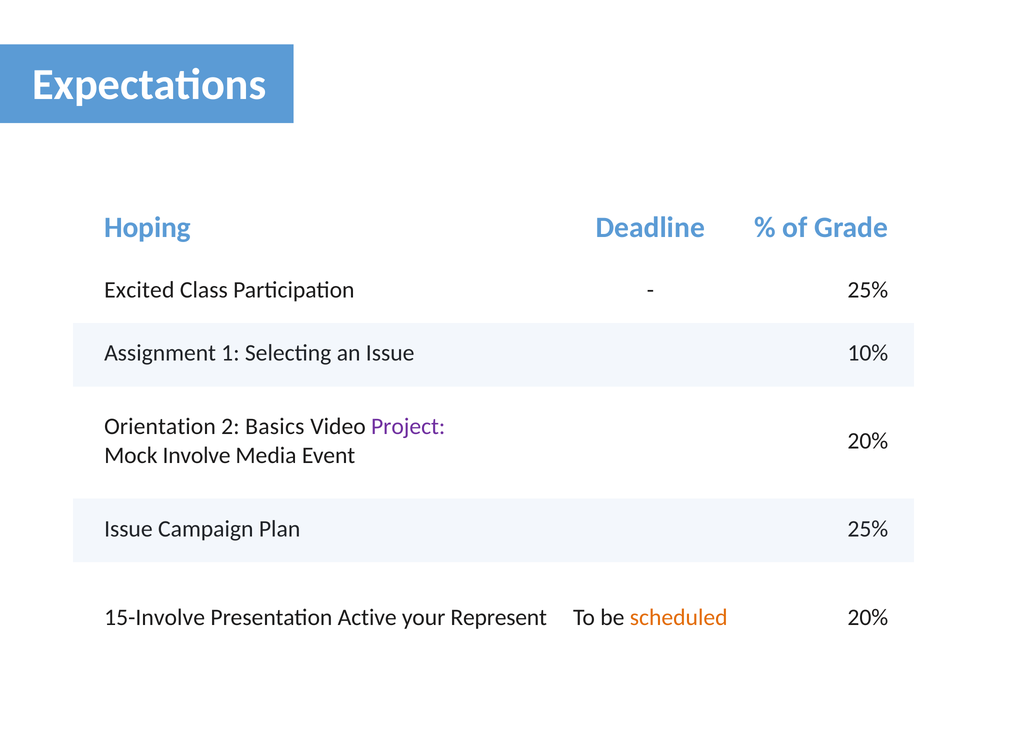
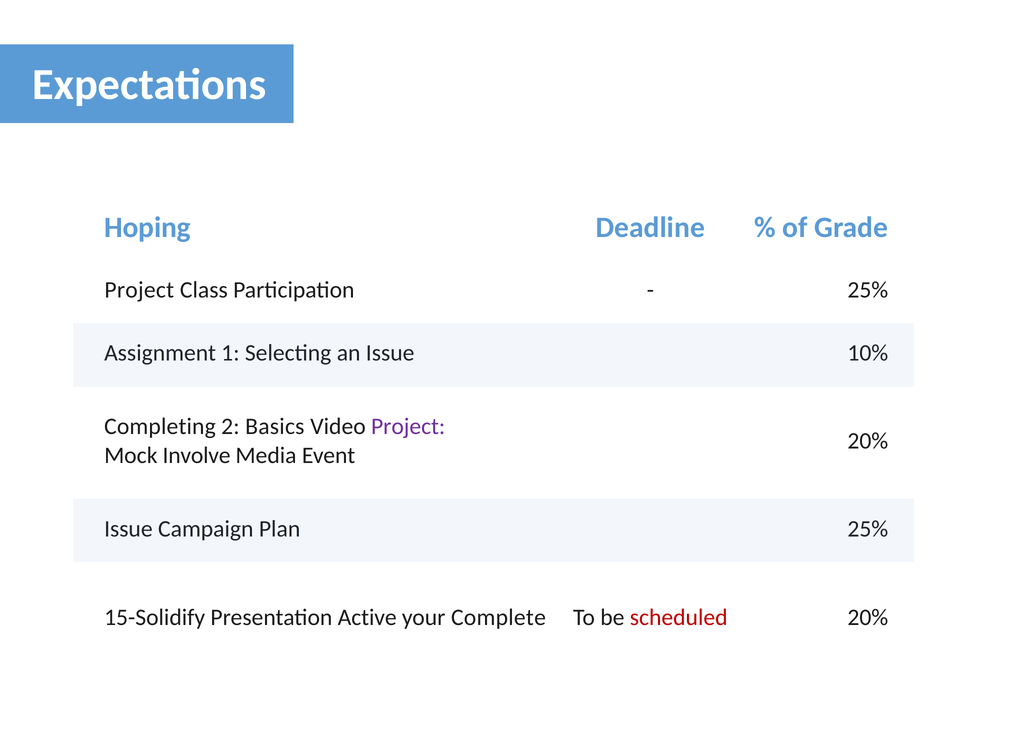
Excited at (139, 290): Excited -> Project
Orientation: Orientation -> Completing
15-Involve: 15-Involve -> 15-Solidify
Represent: Represent -> Complete
scheduled colour: orange -> red
